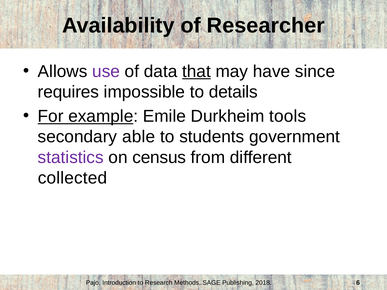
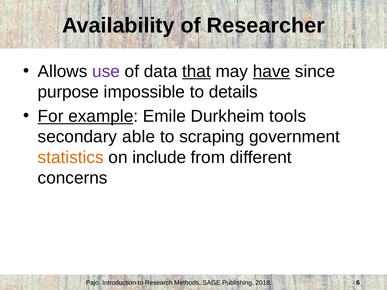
have underline: none -> present
requires: requires -> purpose
students: students -> scraping
statistics colour: purple -> orange
census: census -> include
collected: collected -> concerns
